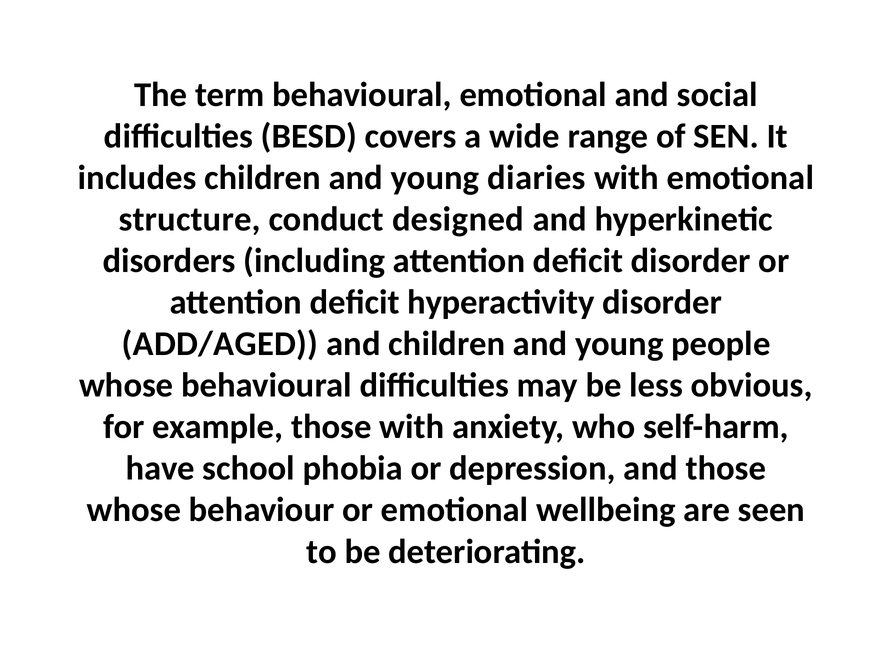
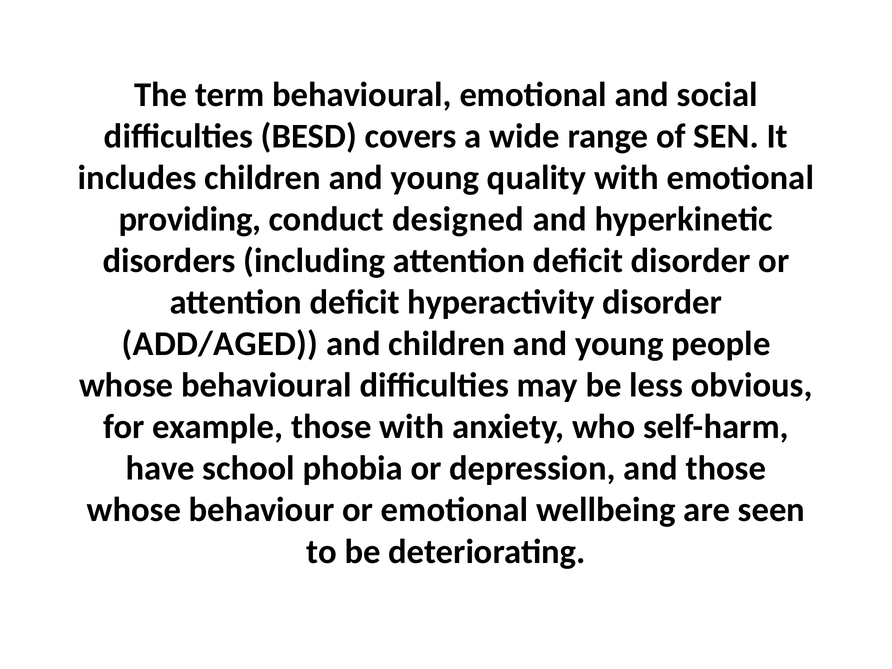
diaries: diaries -> quality
structure: structure -> providing
